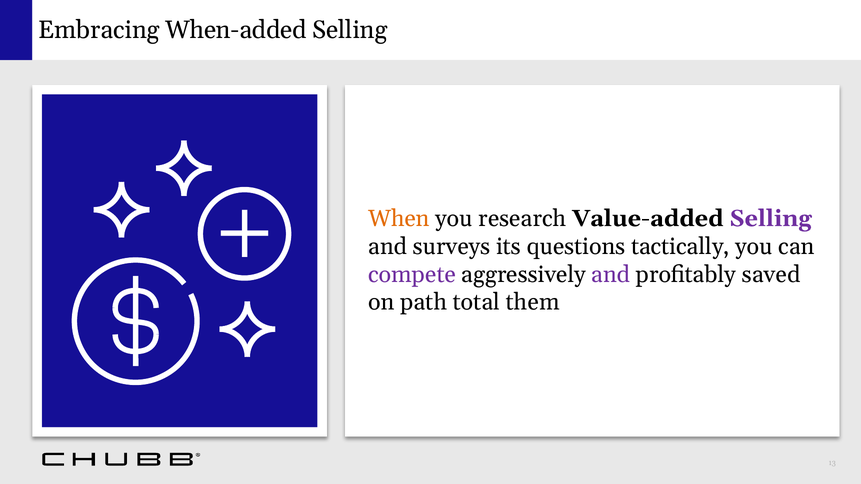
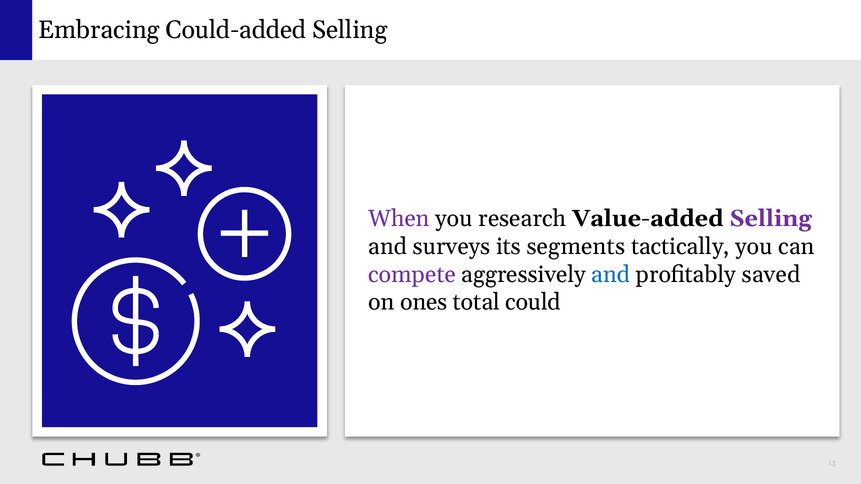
When-added: When-added -> Could-added
When colour: orange -> purple
questions: questions -> segments
and at (611, 275) colour: purple -> blue
path: path -> ones
them: them -> could
